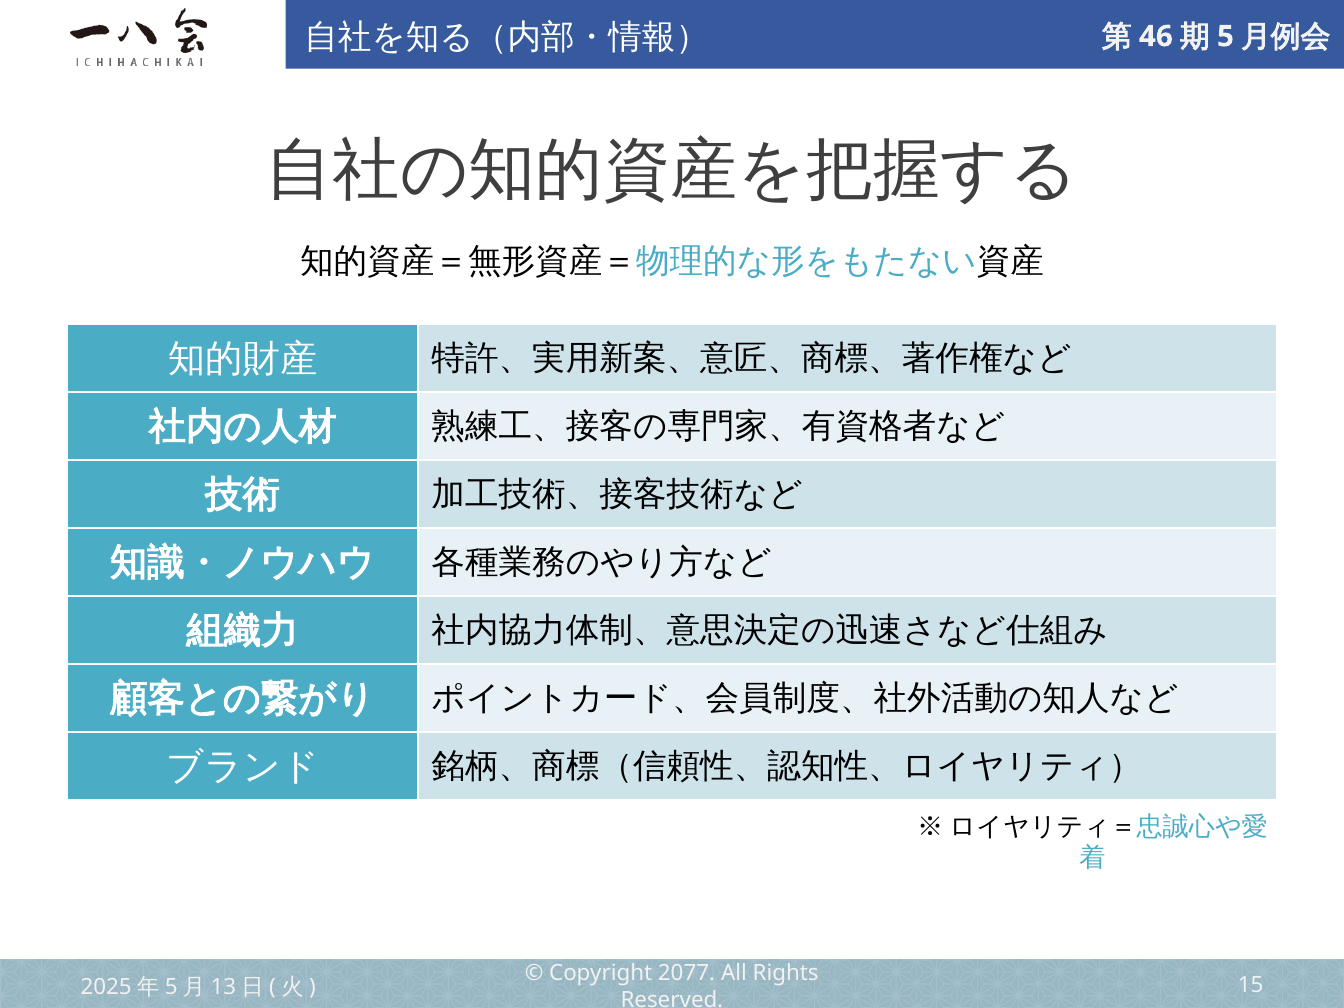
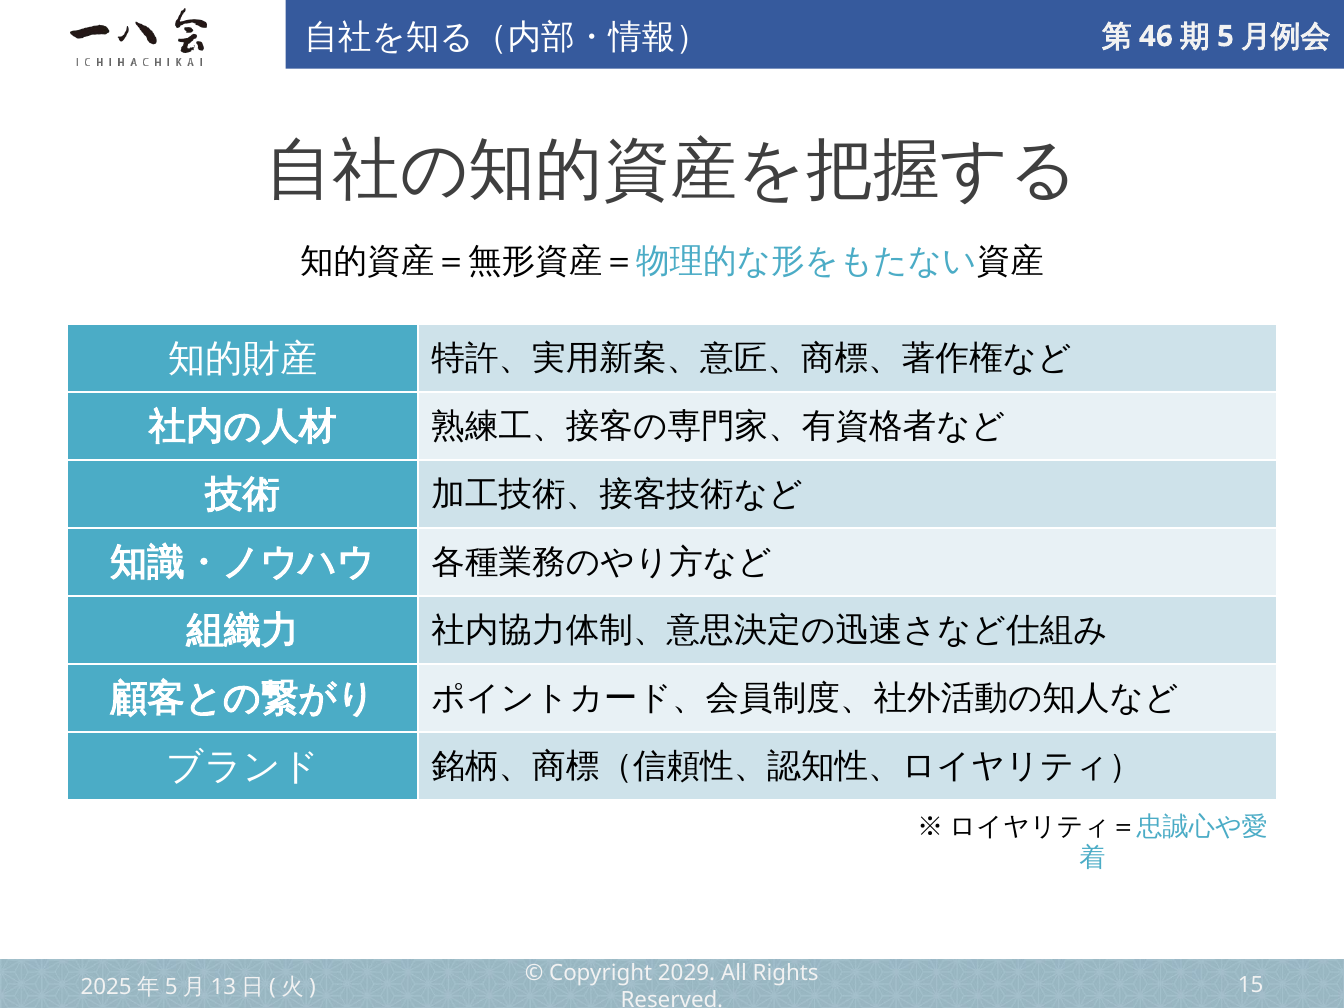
2077: 2077 -> 2029
